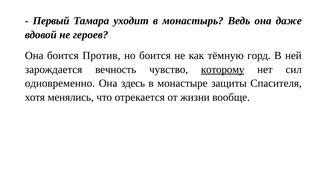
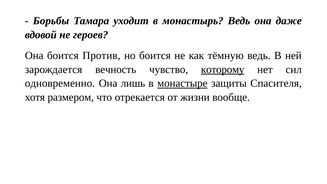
Первый: Первый -> Борьбы
тёмную горд: горд -> ведь
здесь: здесь -> лишь
монастыре underline: none -> present
менялись: менялись -> размером
